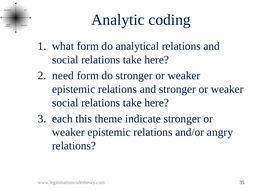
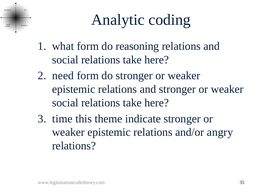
analytical: analytical -> reasoning
each: each -> time
